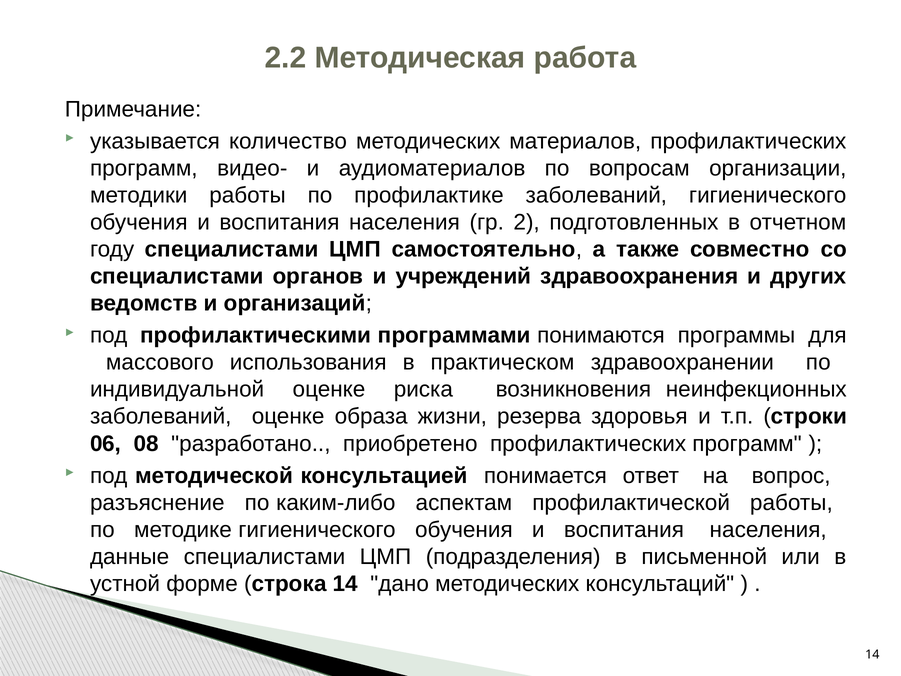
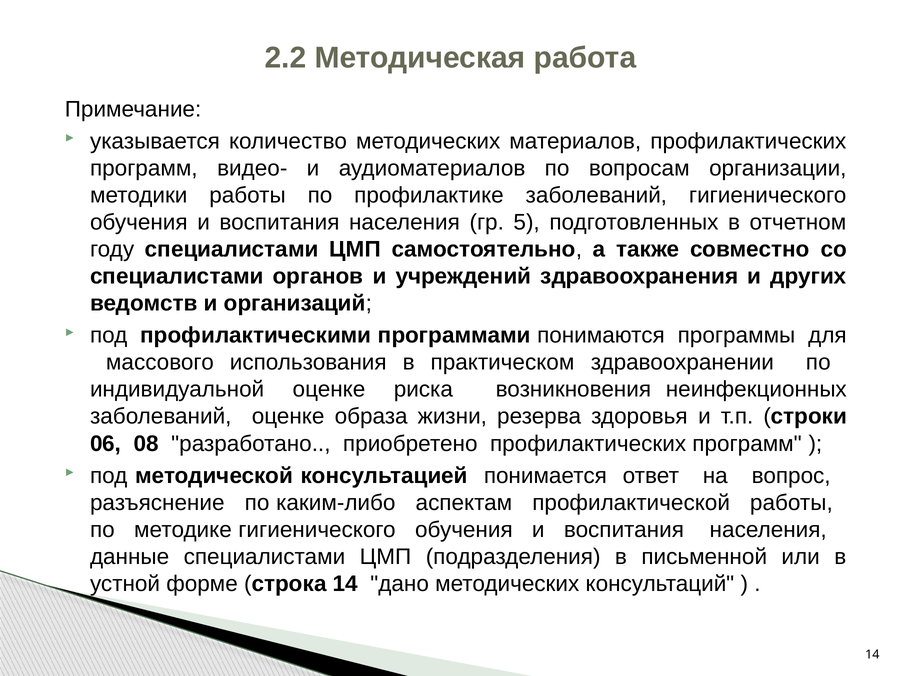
2: 2 -> 5
